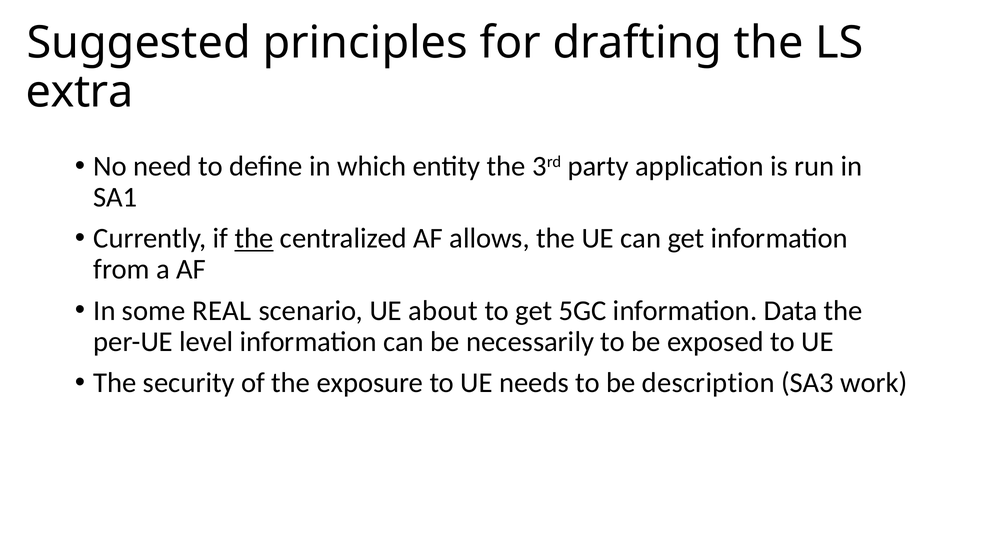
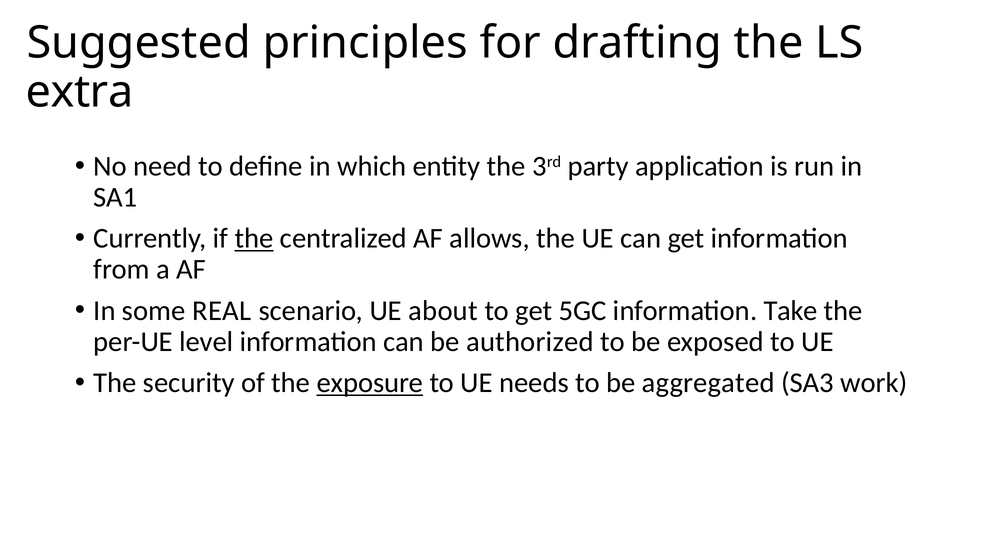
Data: Data -> Take
necessarily: necessarily -> authorized
exposure underline: none -> present
description: description -> aggregated
